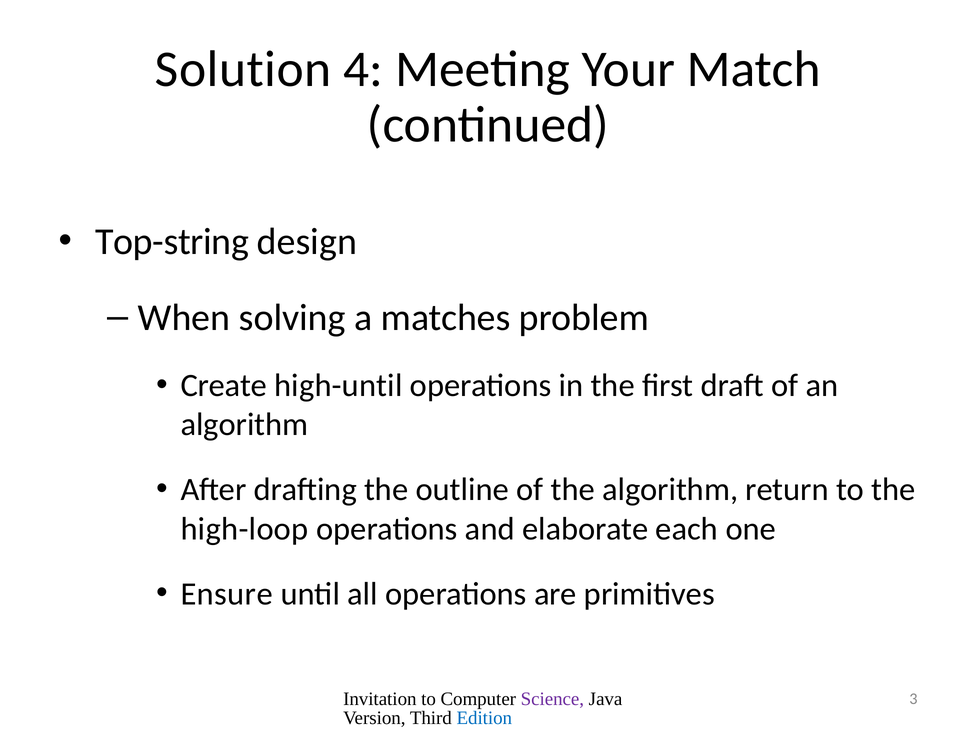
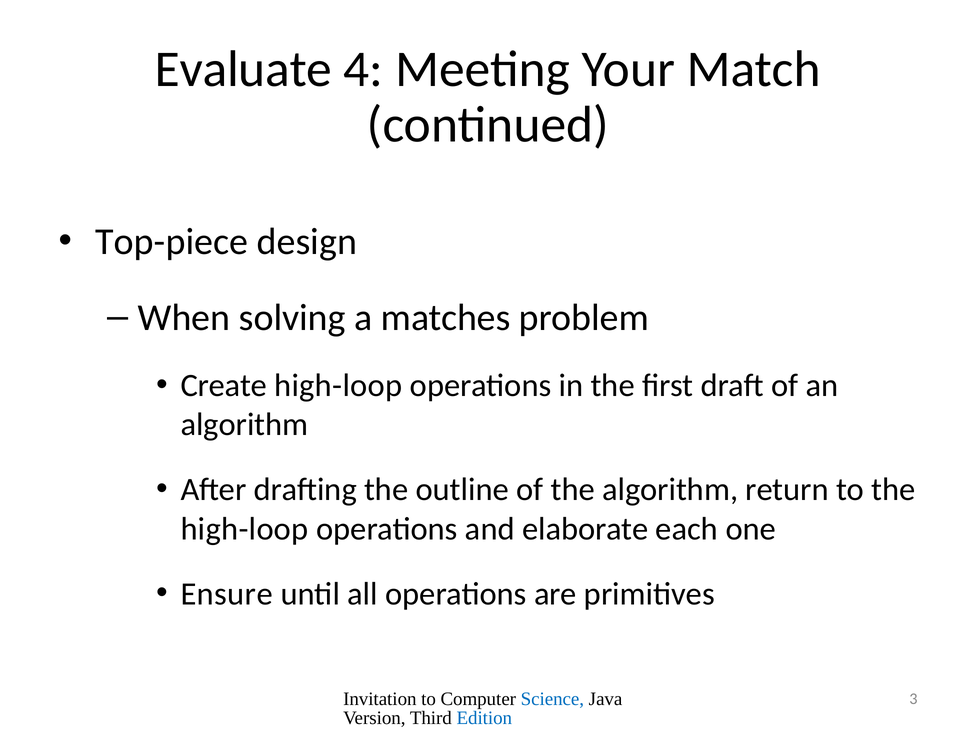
Solution: Solution -> Evaluate
Top-string: Top-string -> Top-piece
Create high-until: high-until -> high-loop
Science colour: purple -> blue
